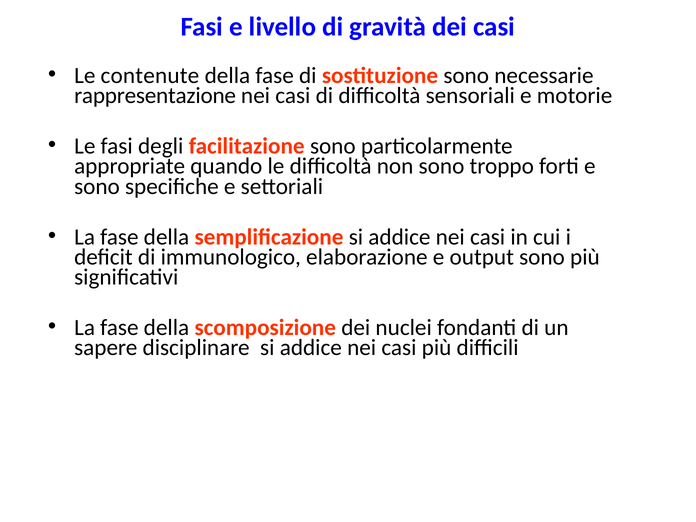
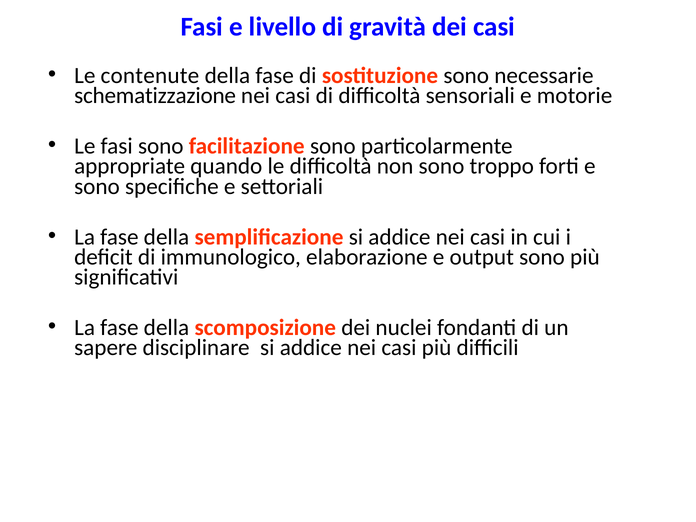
rappresentazione: rappresentazione -> schematizzazione
fasi degli: degli -> sono
